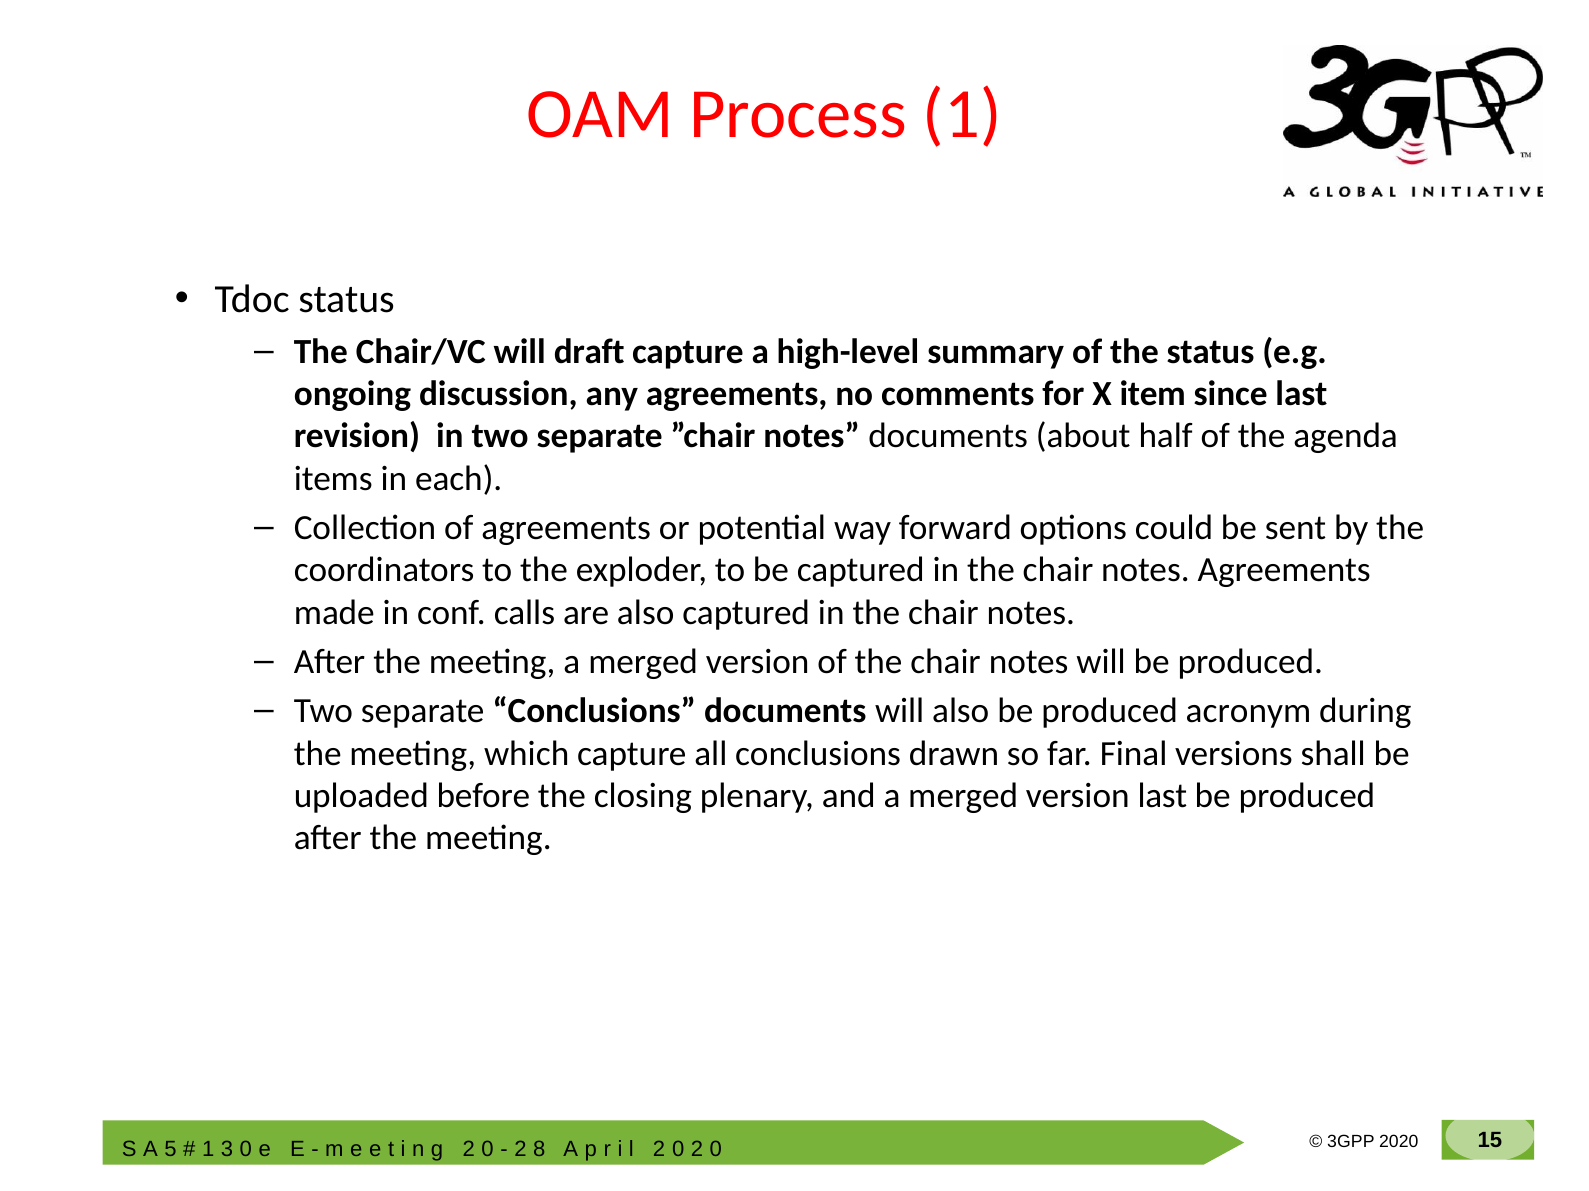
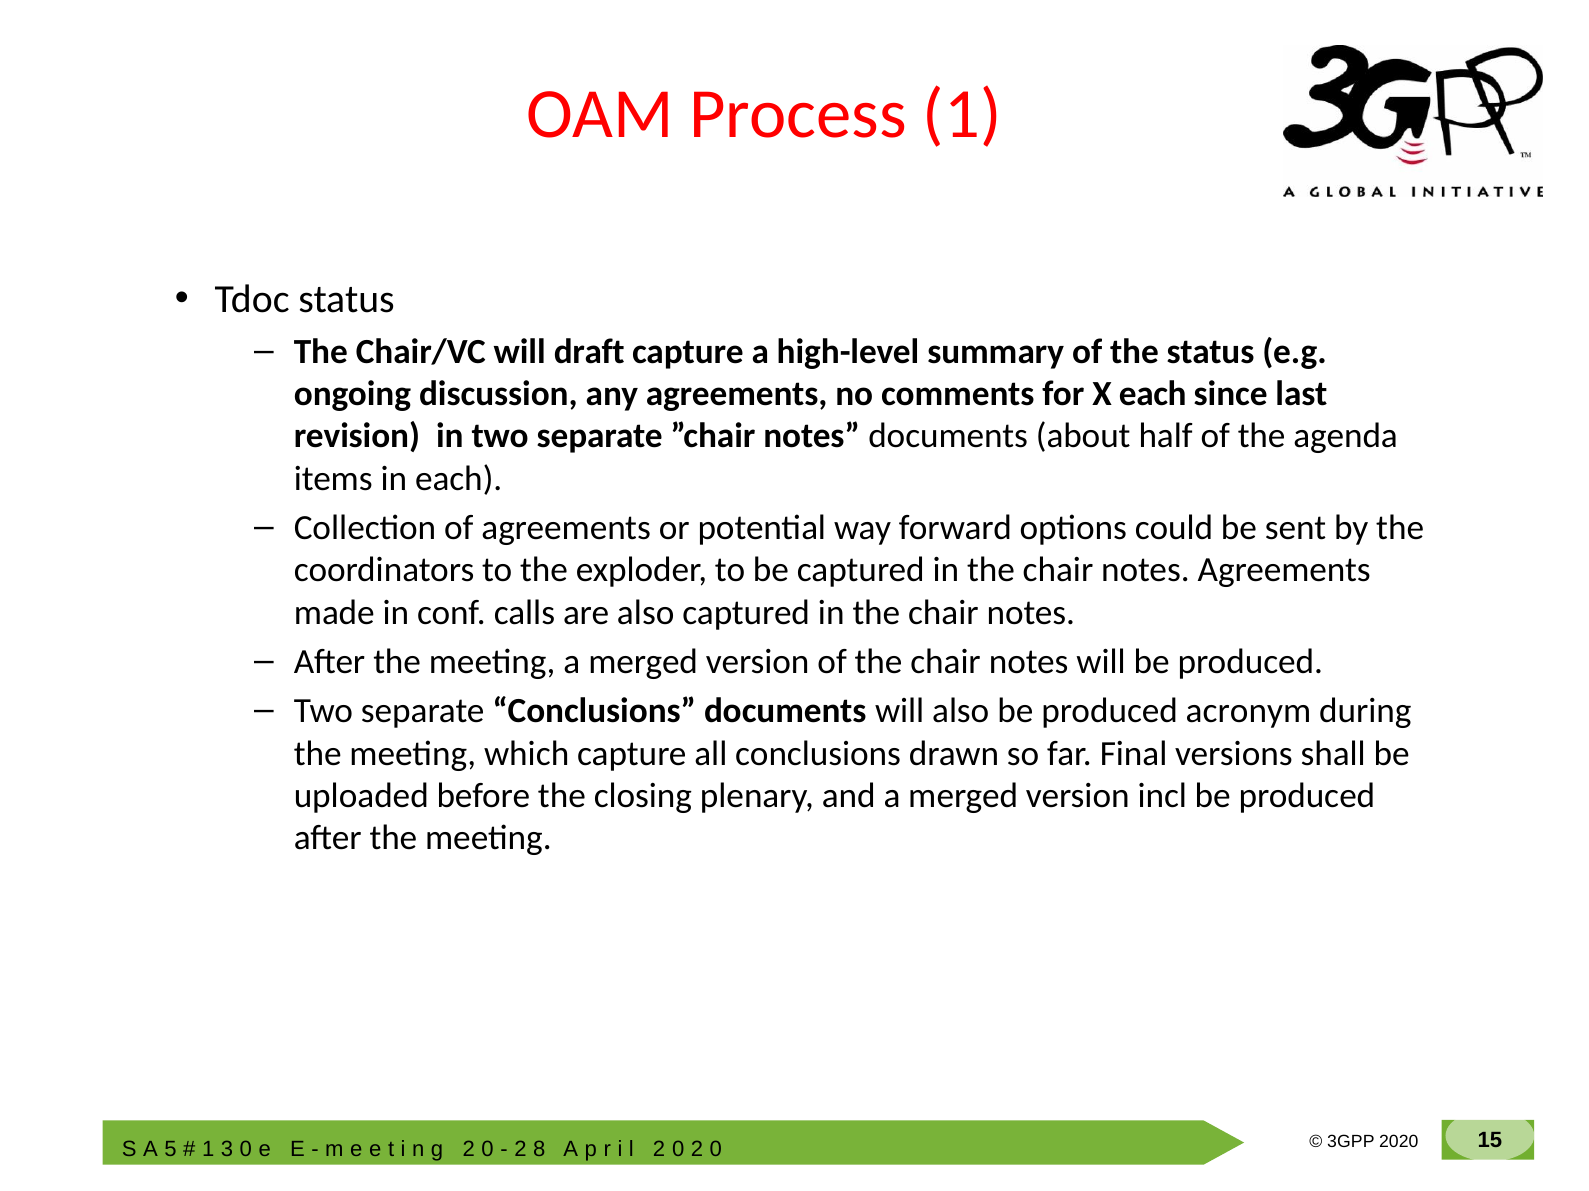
X item: item -> each
version last: last -> incl
